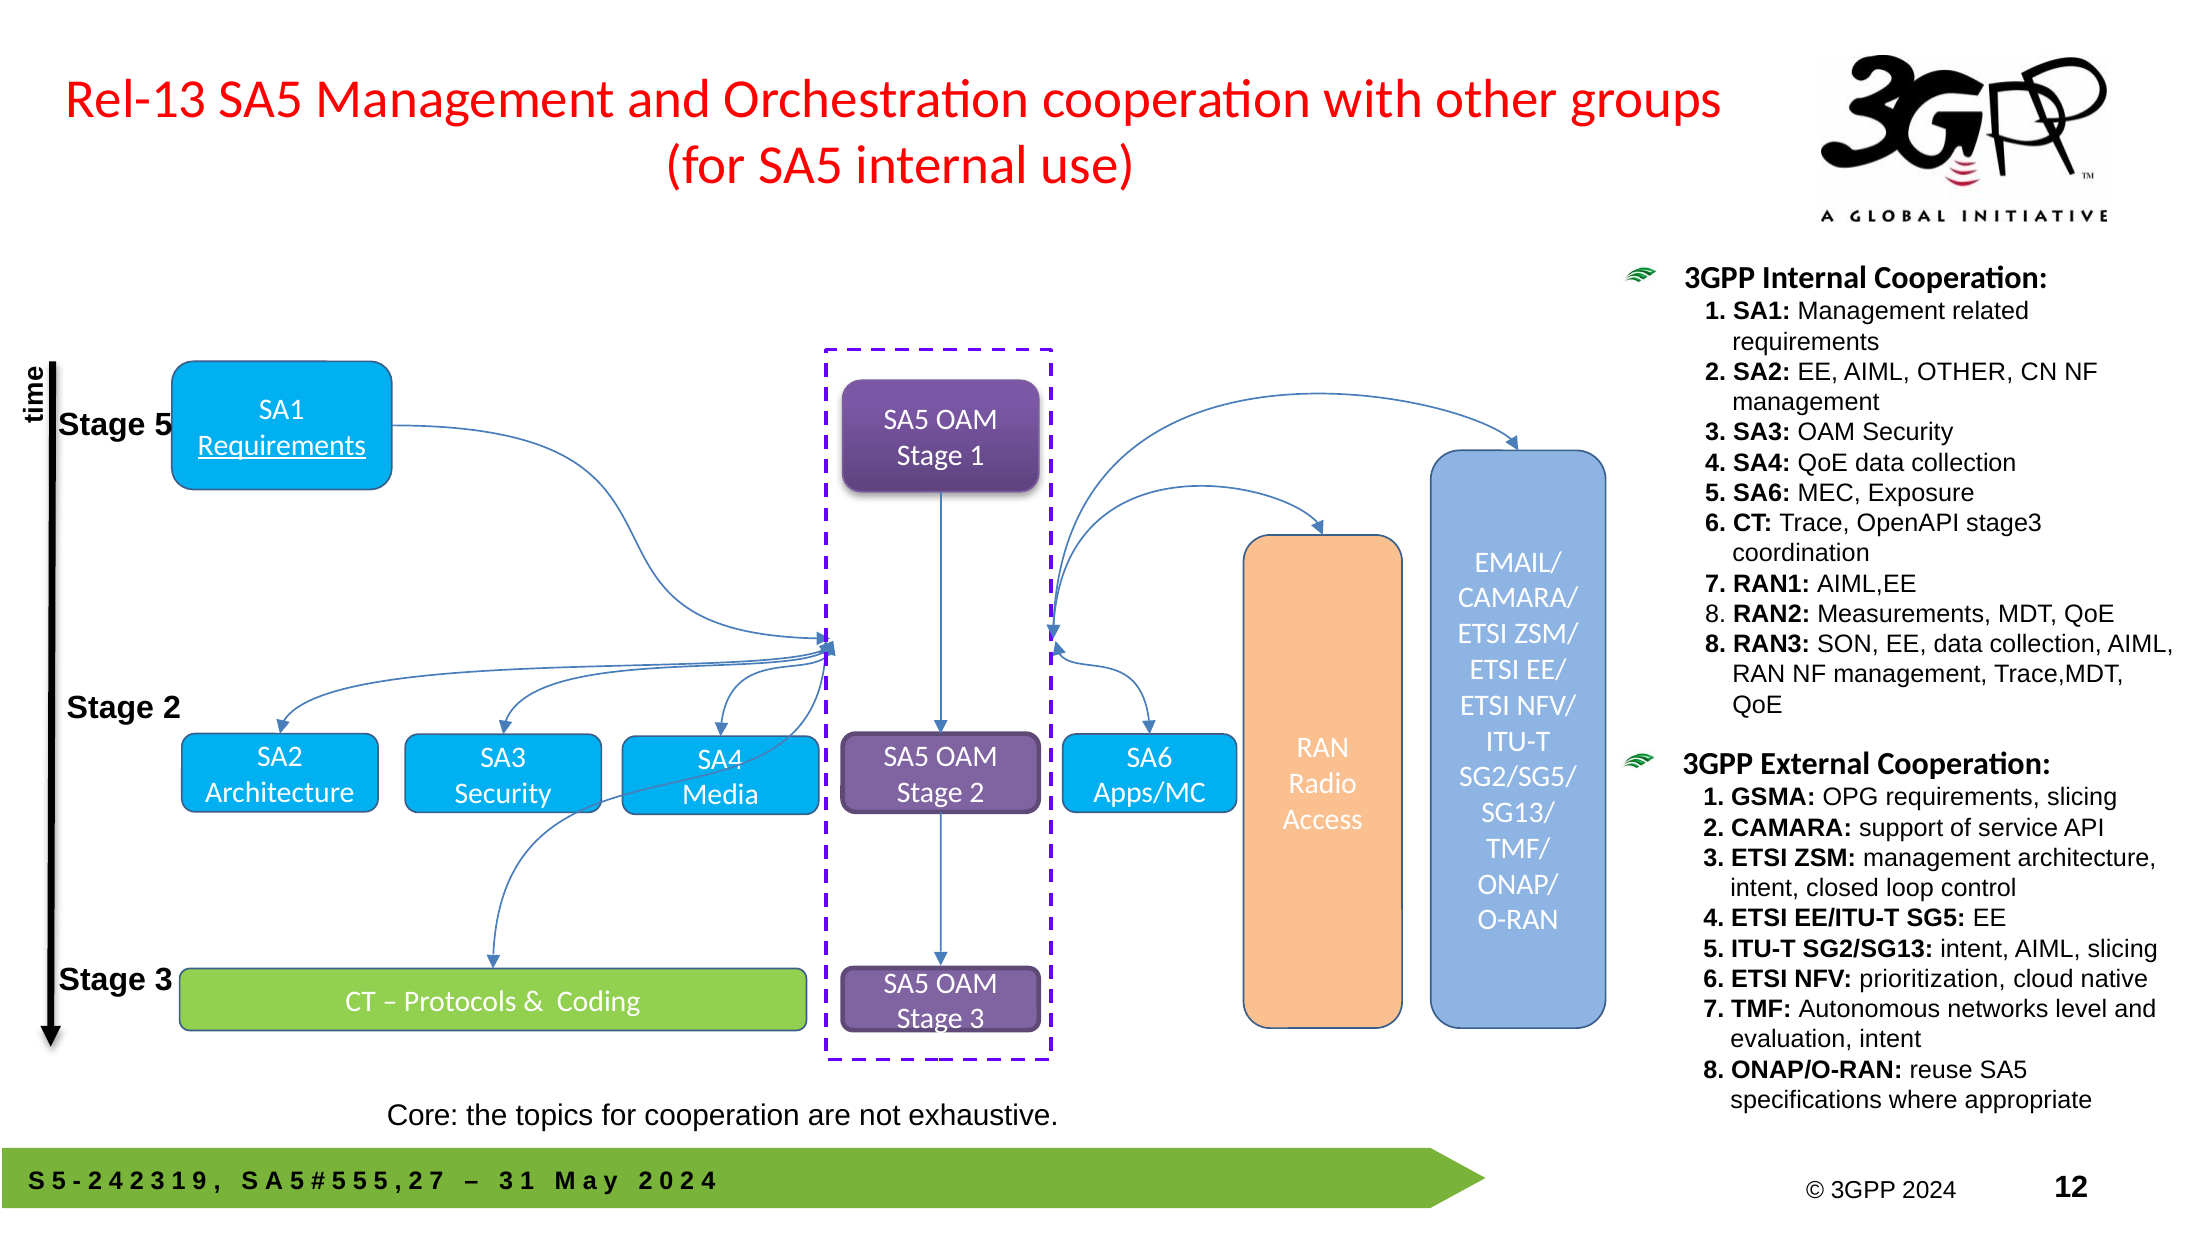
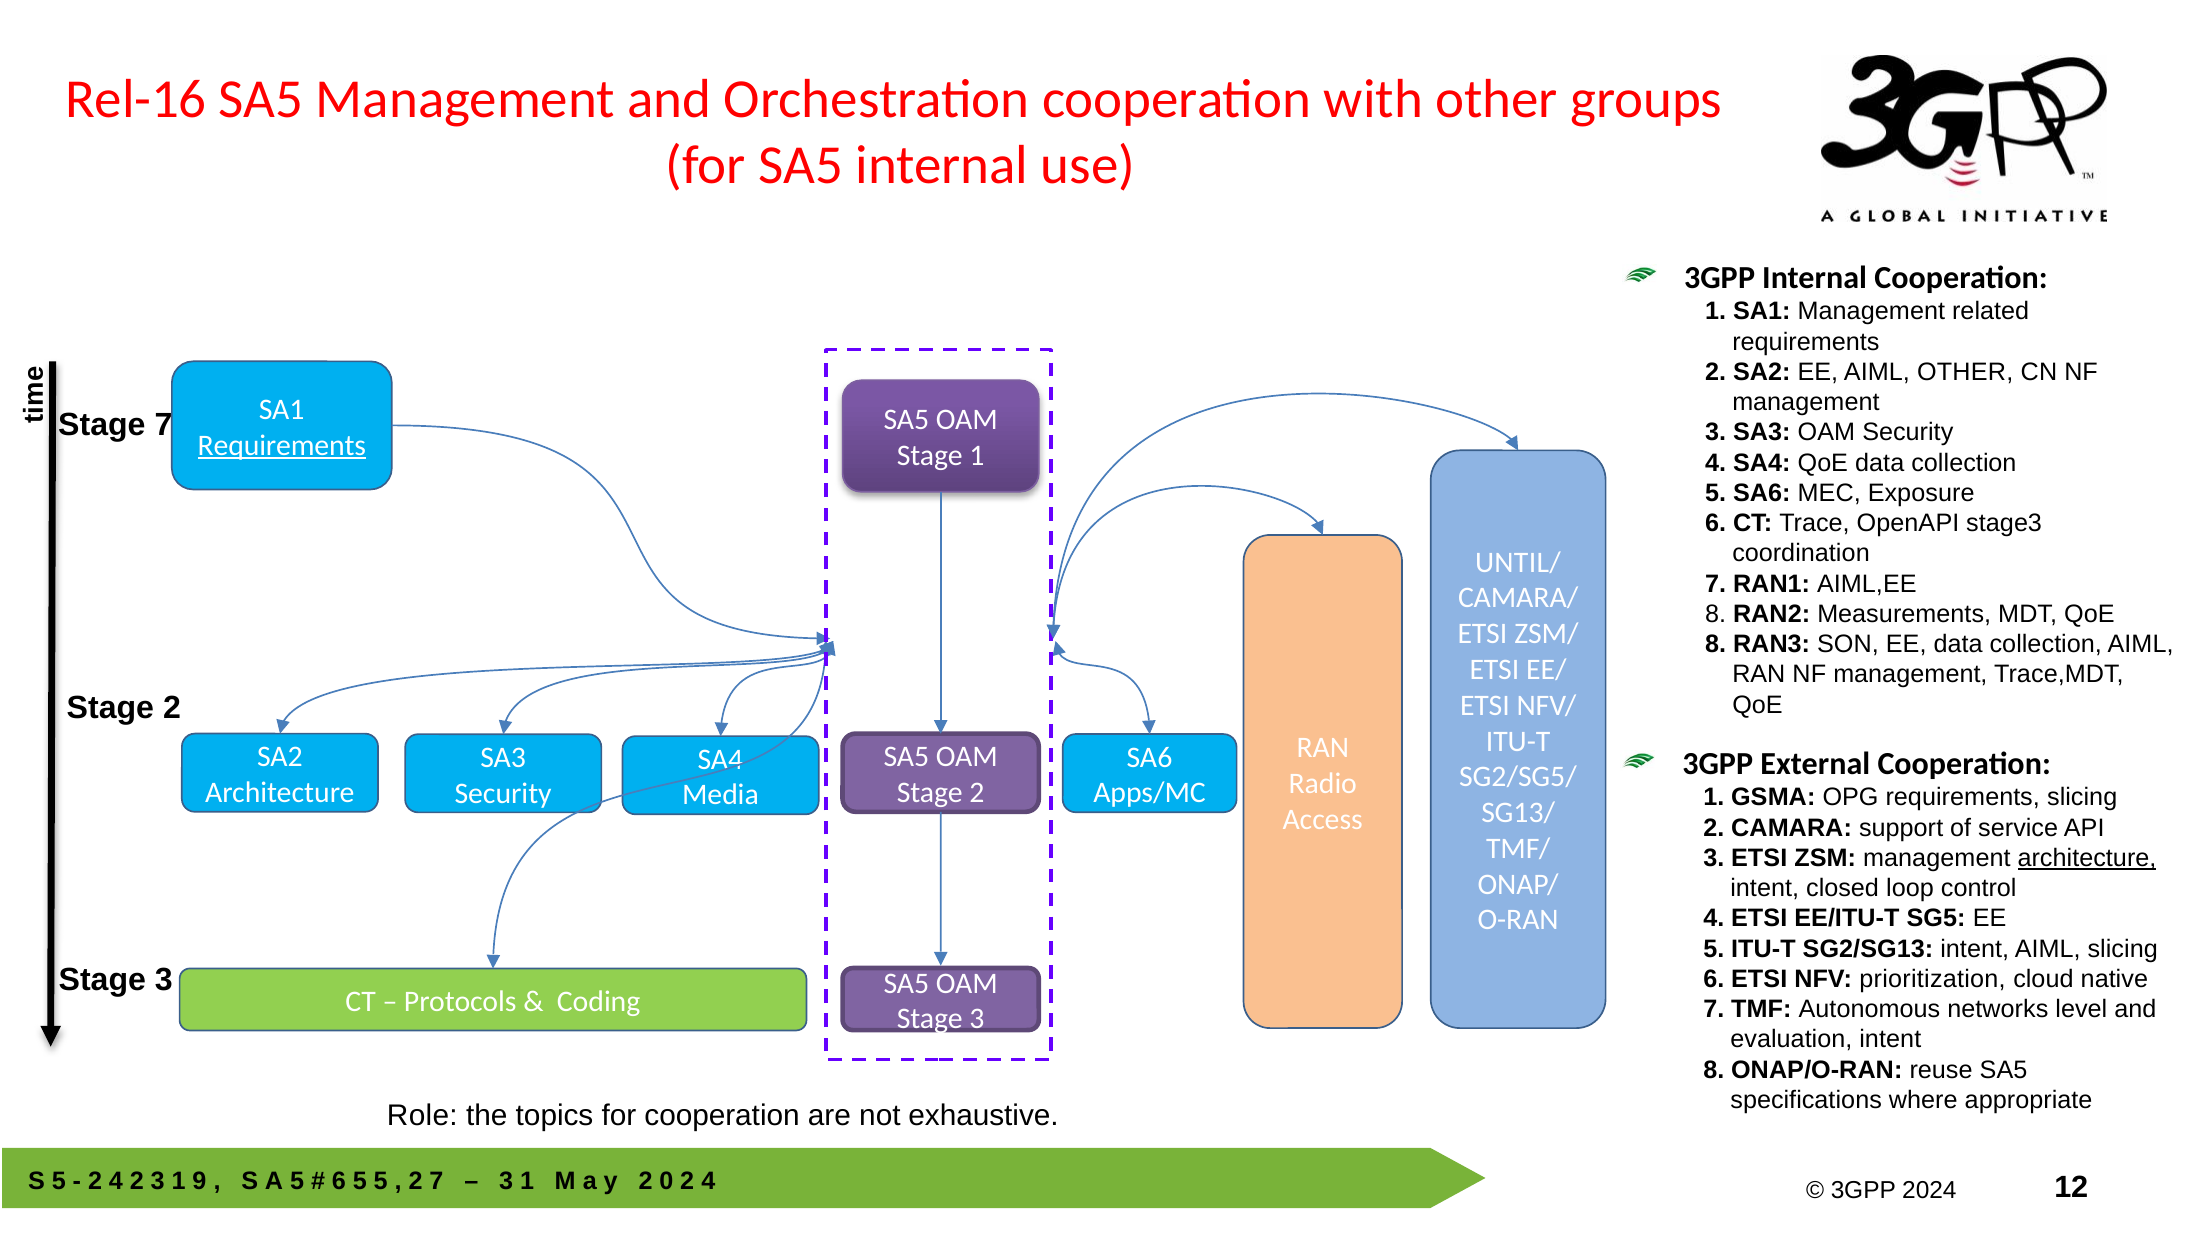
Rel-13: Rel-13 -> Rel-16
5 at (163, 424): 5 -> 7
EMAIL/: EMAIL/ -> UNTIL/
architecture at (2087, 858) underline: none -> present
Core: Core -> Role
5 at (339, 1181): 5 -> 6
